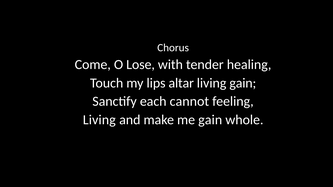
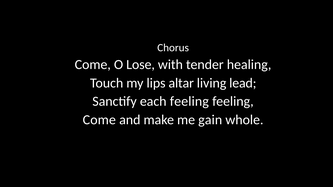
living gain: gain -> lead
each cannot: cannot -> feeling
Living at (99, 120): Living -> Come
